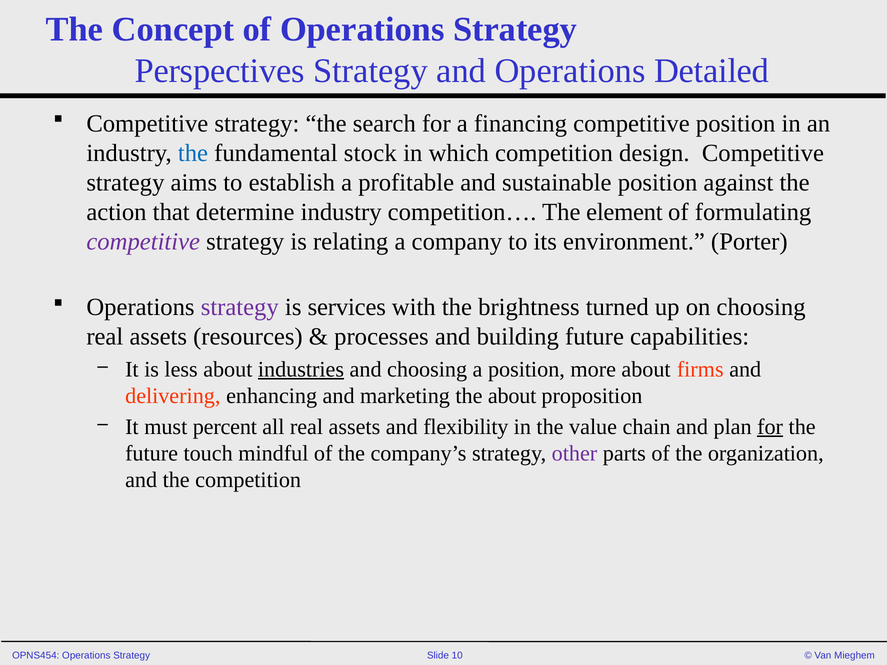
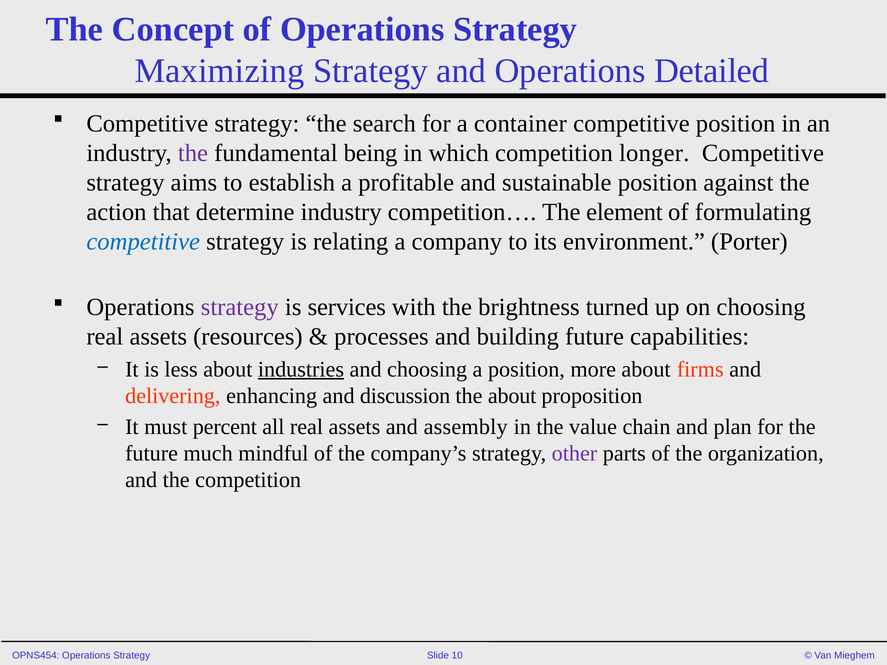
Perspectives: Perspectives -> Maximizing
financing: financing -> container
the at (193, 153) colour: blue -> purple
stock: stock -> being
design: design -> longer
competitive at (143, 242) colour: purple -> blue
marketing: marketing -> discussion
flexibility: flexibility -> assembly
for at (770, 427) underline: present -> none
touch: touch -> much
